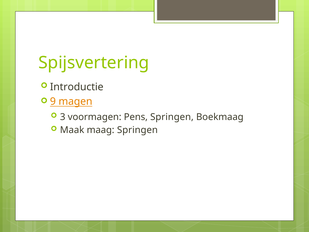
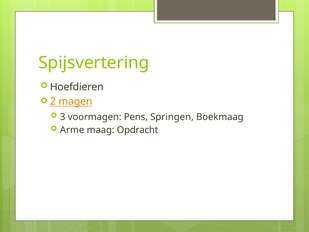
Introductie: Introductie -> Hoefdieren
9: 9 -> 2
Maak: Maak -> Arme
maag Springen: Springen -> Opdracht
